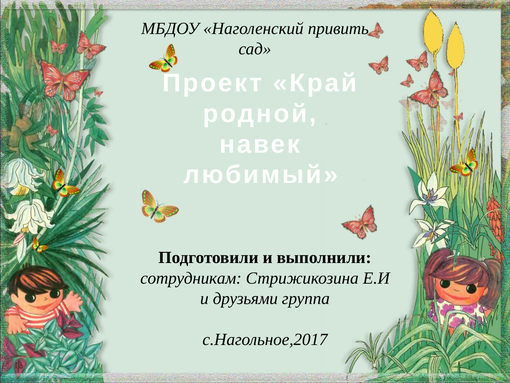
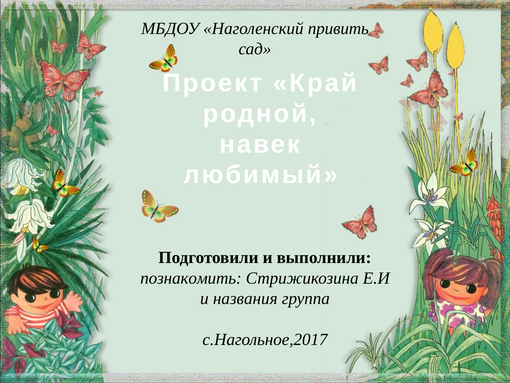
сотрудникам: сотрудникам -> познакомить
друзьями: друзьями -> названия
